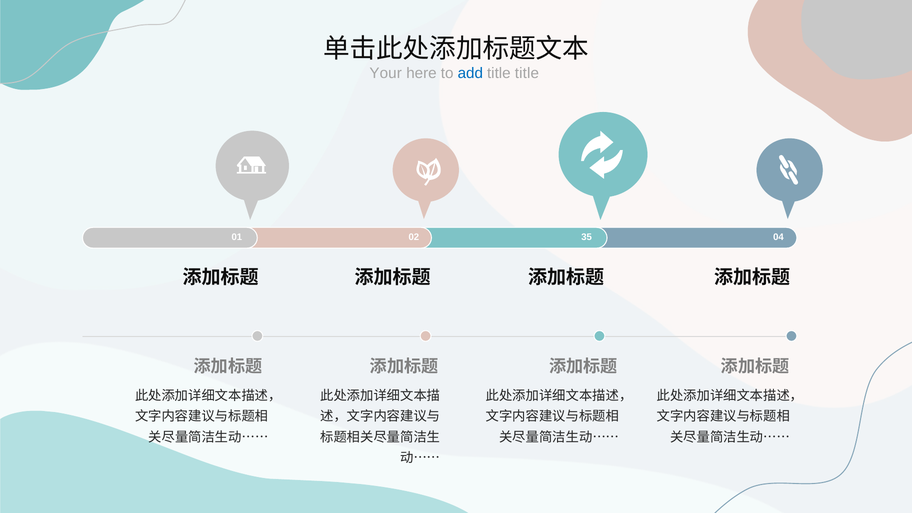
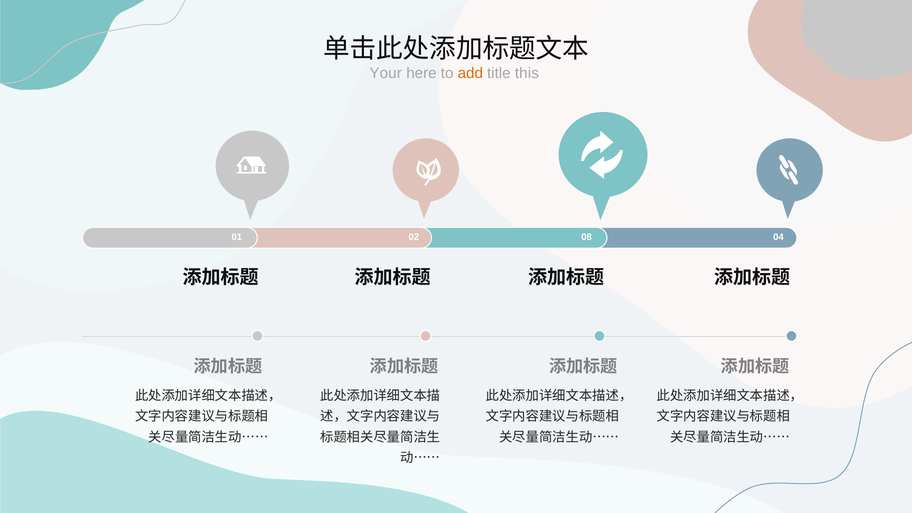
add colour: blue -> orange
title title: title -> this
35: 35 -> 08
